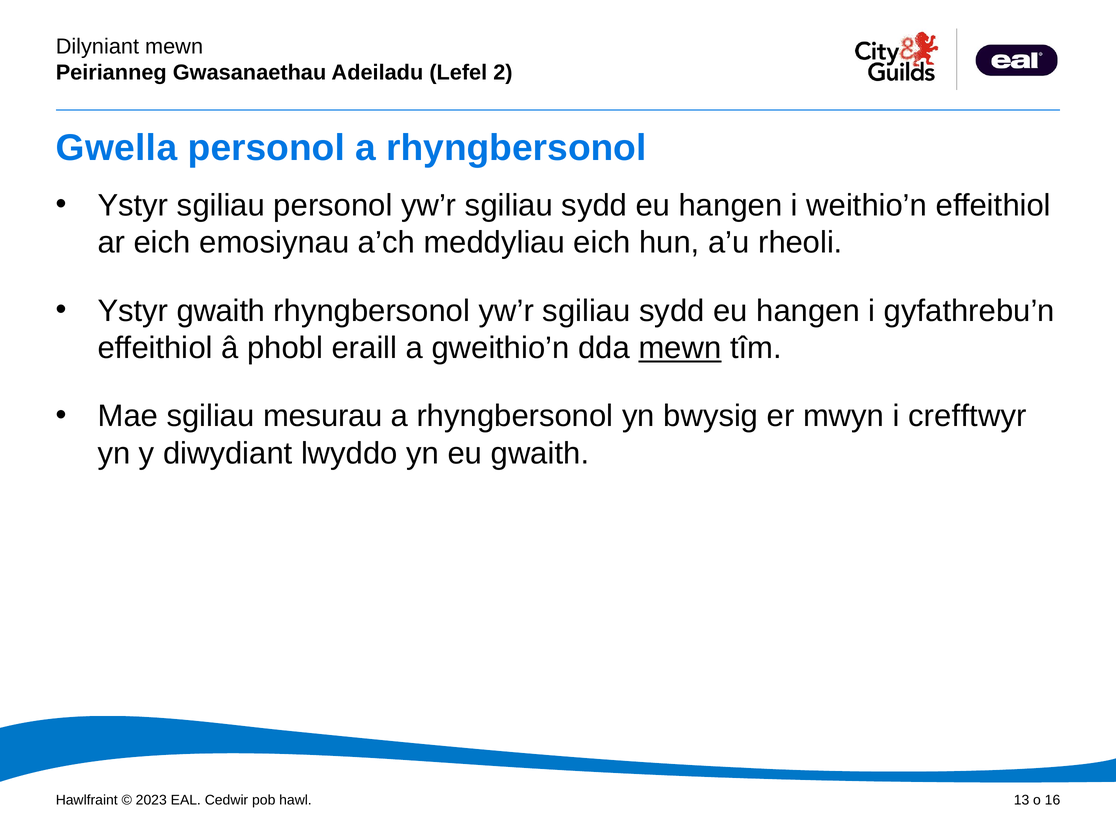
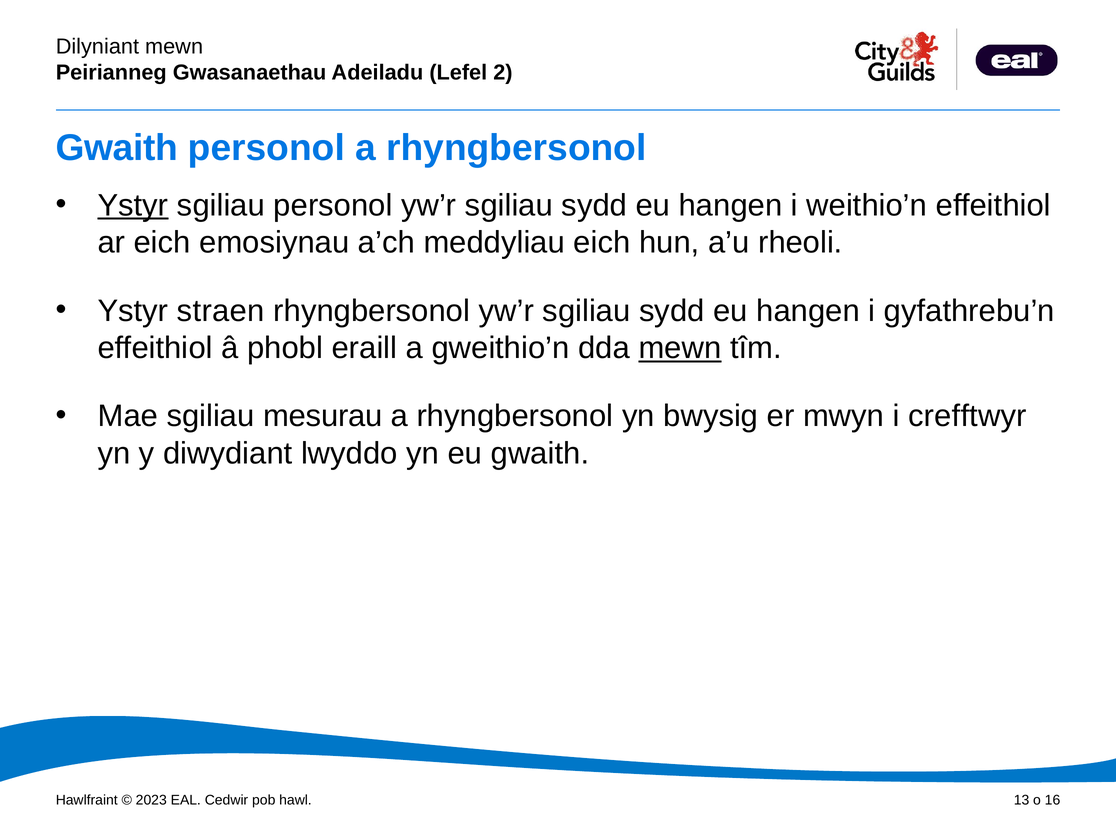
Gwella at (117, 148): Gwella -> Gwaith
Ystyr at (133, 205) underline: none -> present
Ystyr gwaith: gwaith -> straen
